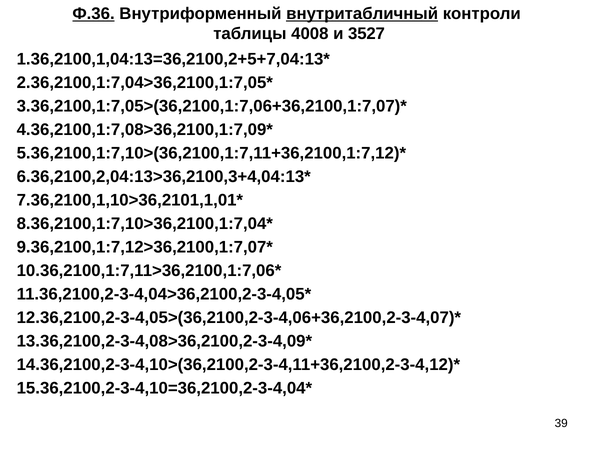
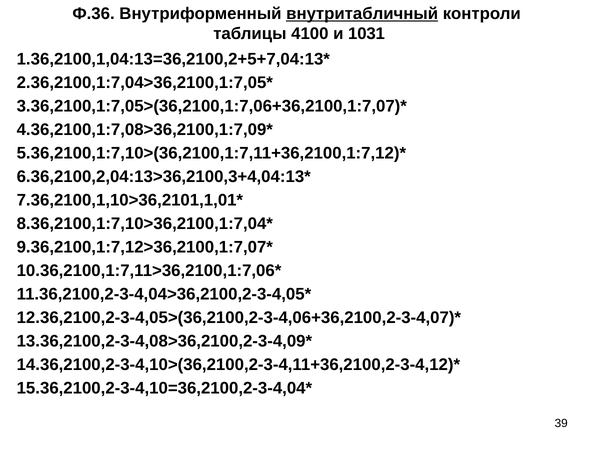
Ф.36 underline: present -> none
4008: 4008 -> 4100
3527: 3527 -> 1031
